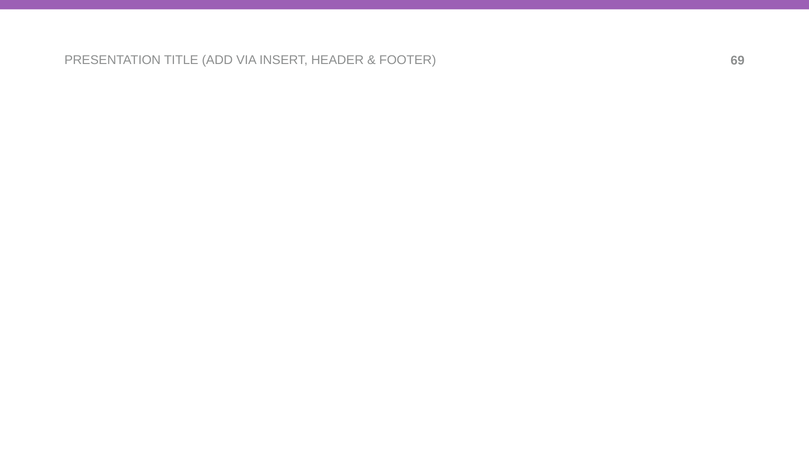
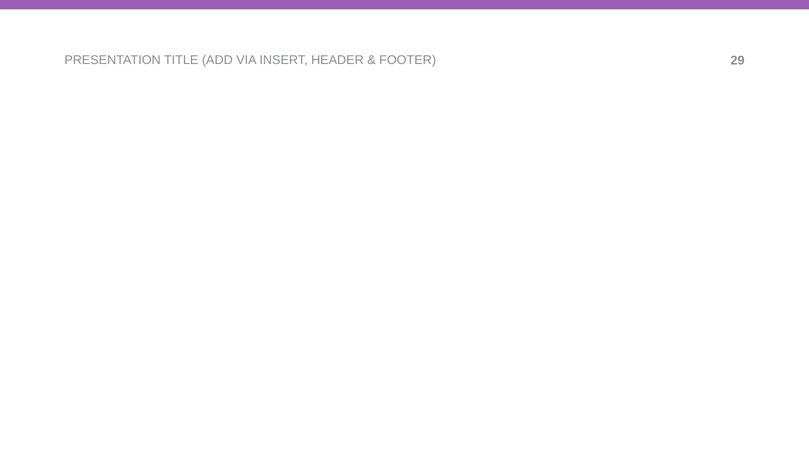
69: 69 -> 29
